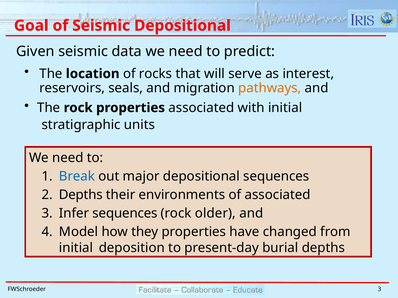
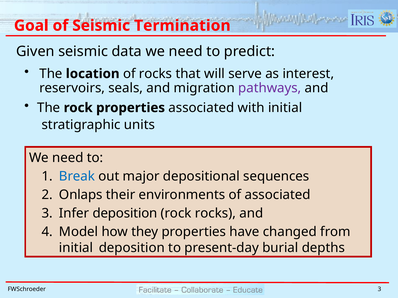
Seismic Depositional: Depositional -> Termination
pathways colour: orange -> purple
Depths at (81, 195): Depths -> Onlaps
Infer sequences: sequences -> deposition
rock older: older -> rocks
